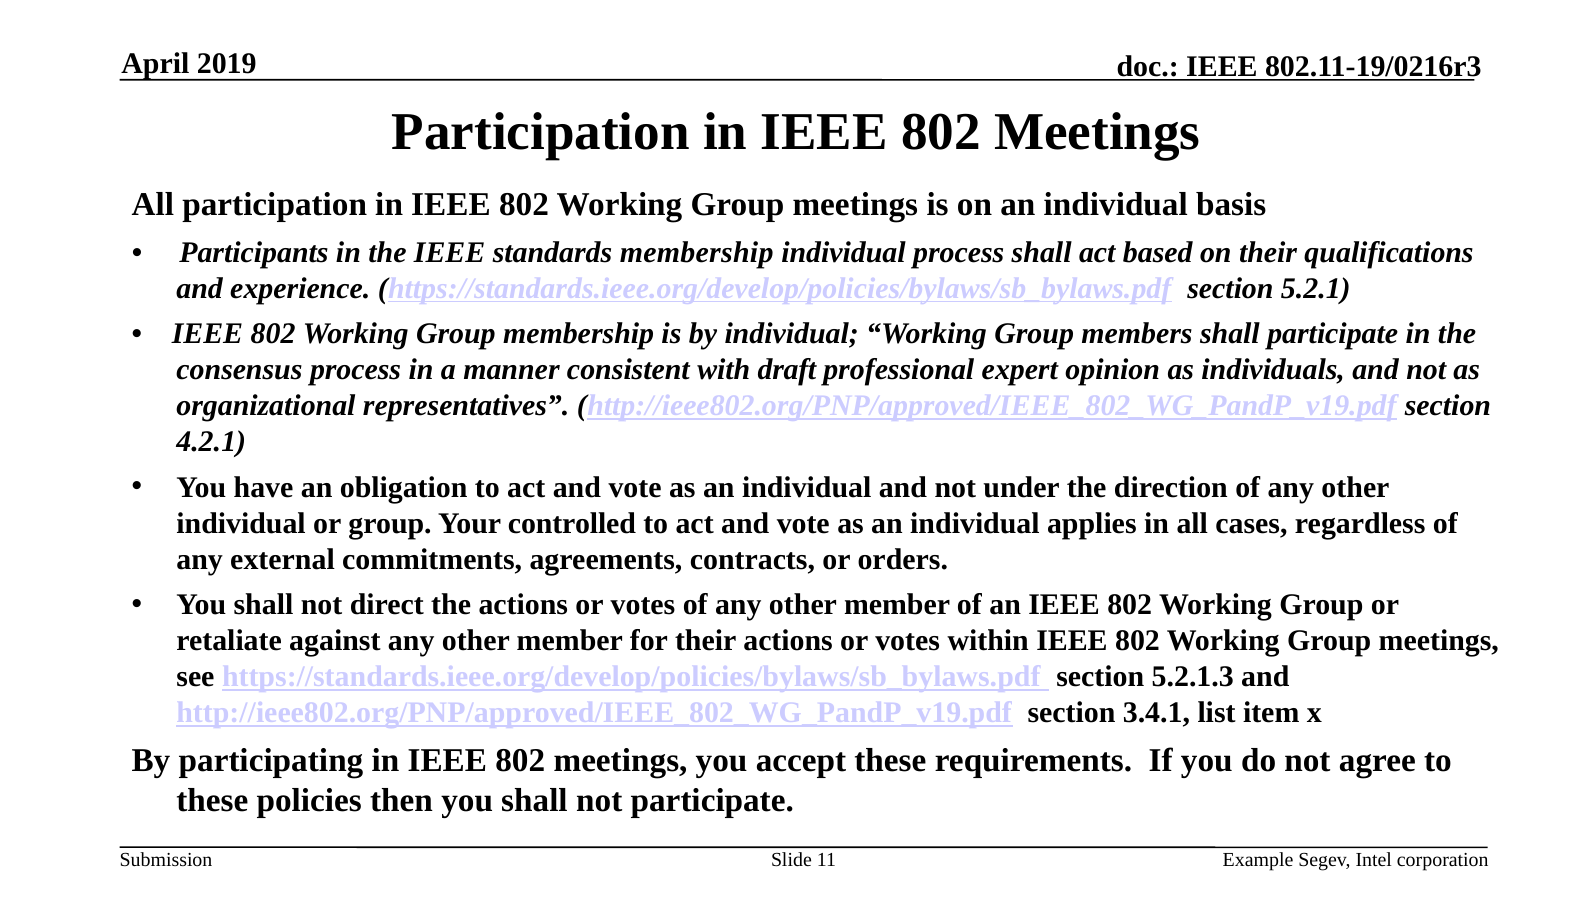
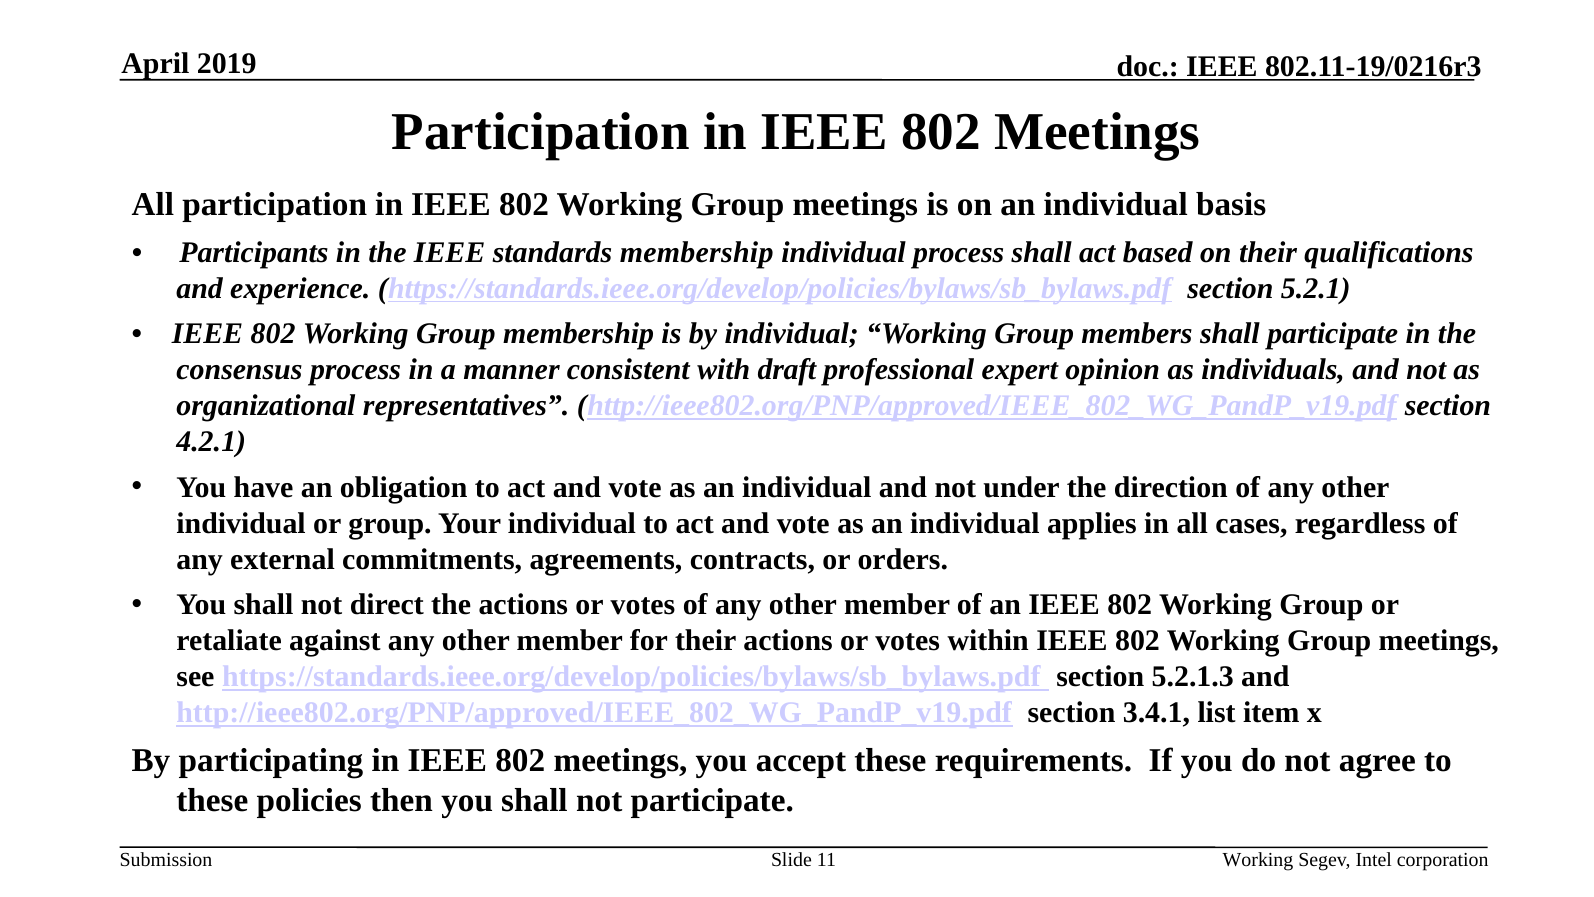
Your controlled: controlled -> individual
Example at (1258, 860): Example -> Working
